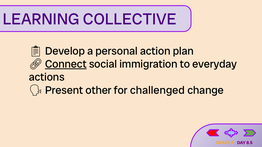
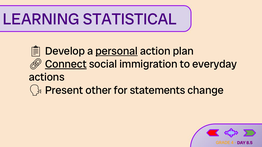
COLLECTIVE: COLLECTIVE -> STATISTICAL
personal underline: none -> present
challenged: challenged -> statements
